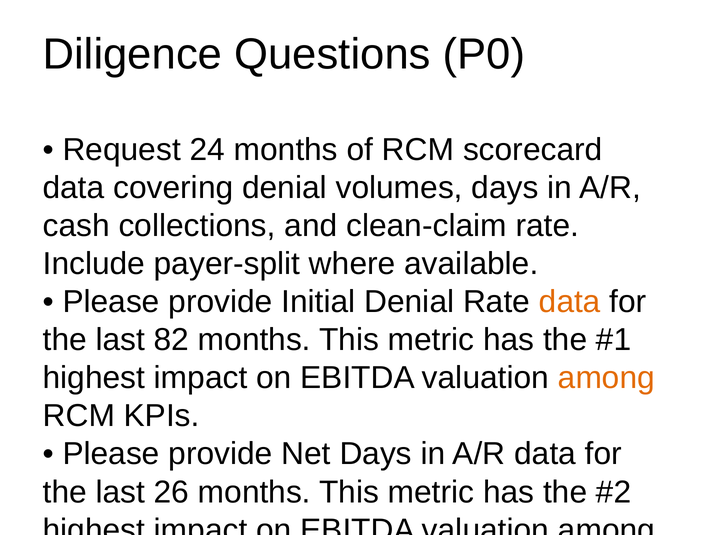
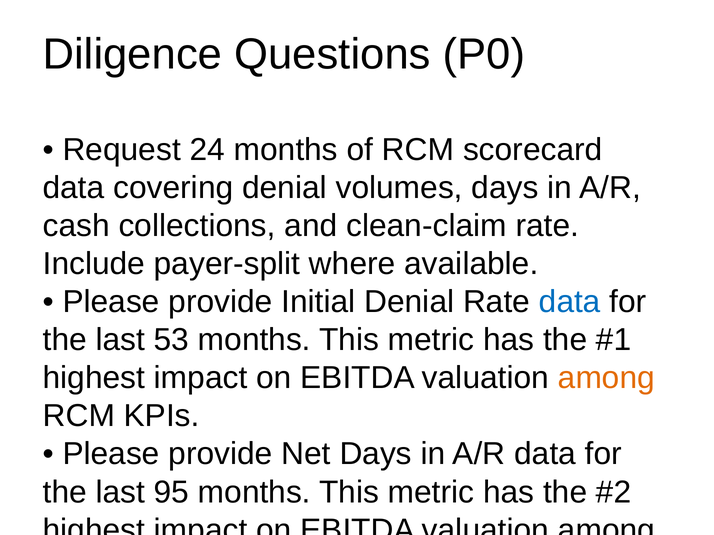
data at (570, 302) colour: orange -> blue
82: 82 -> 53
26: 26 -> 95
